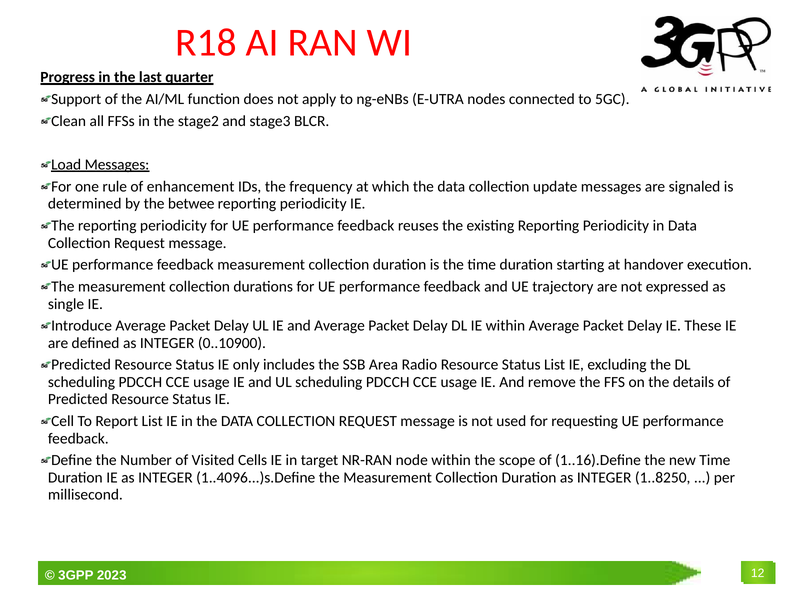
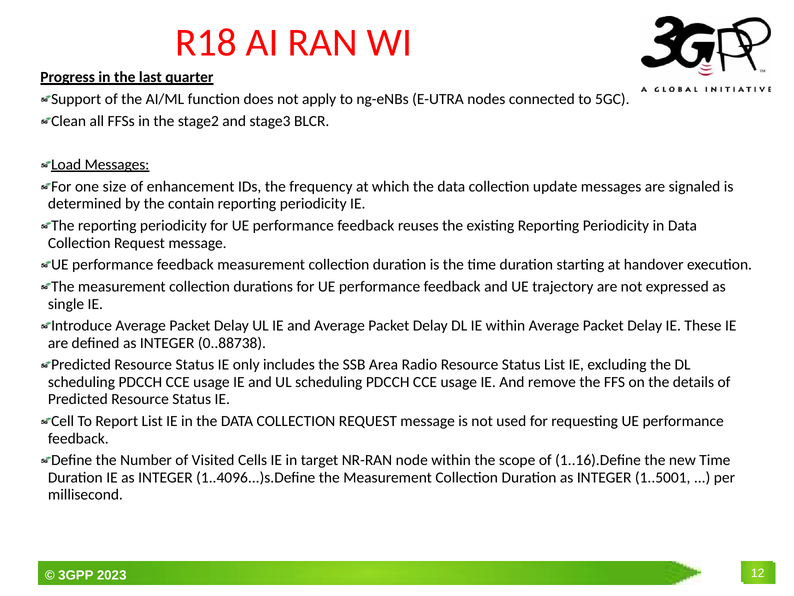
rule: rule -> size
betwee: betwee -> contain
0..10900: 0..10900 -> 0..88738
1..8250: 1..8250 -> 1..5001
